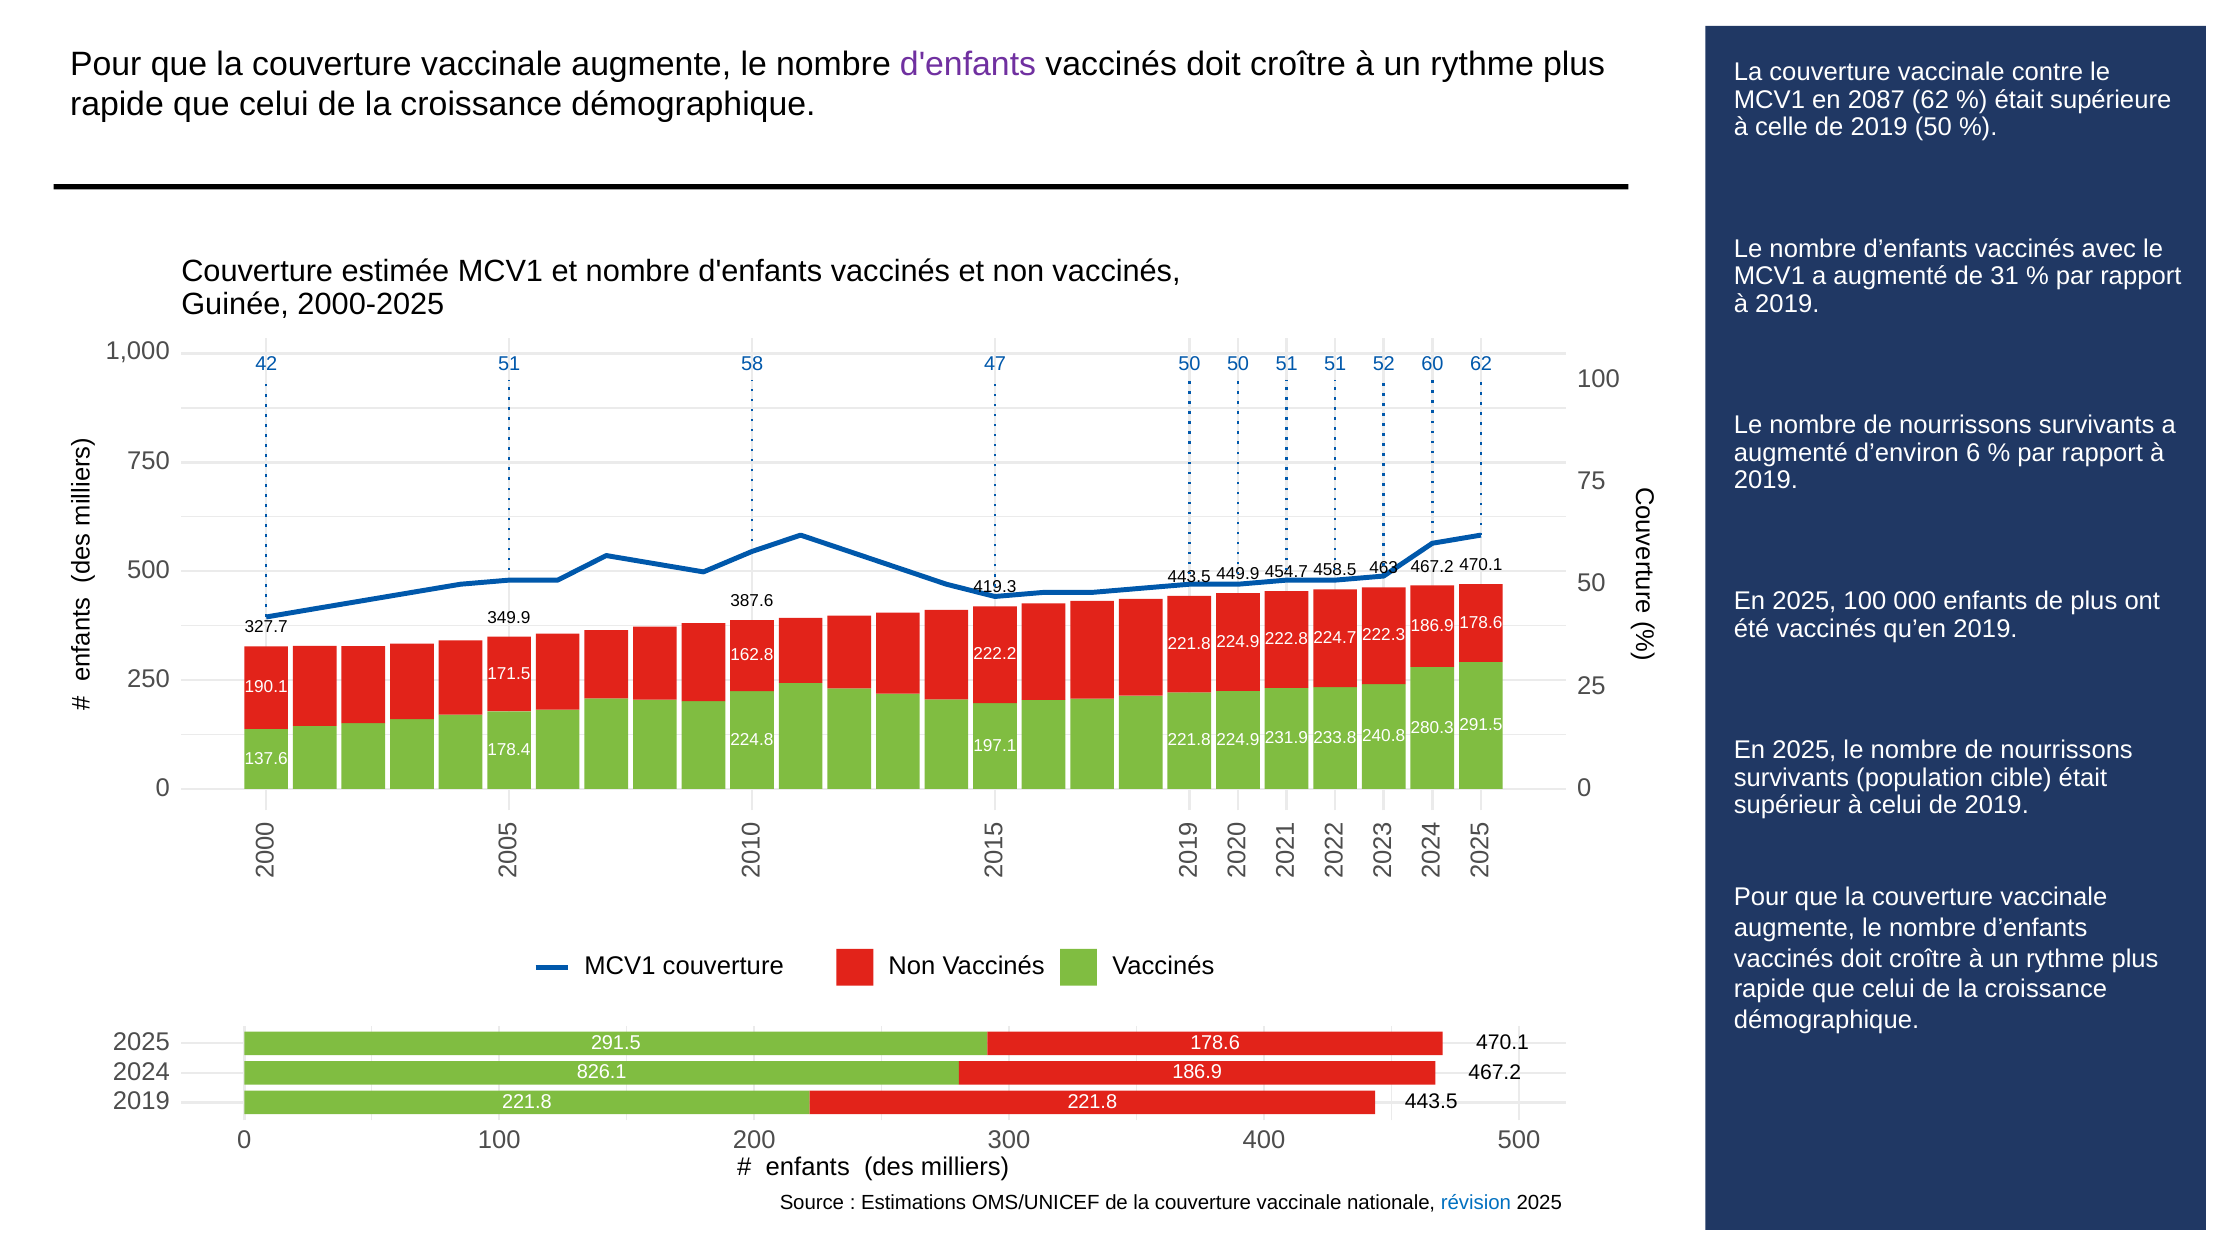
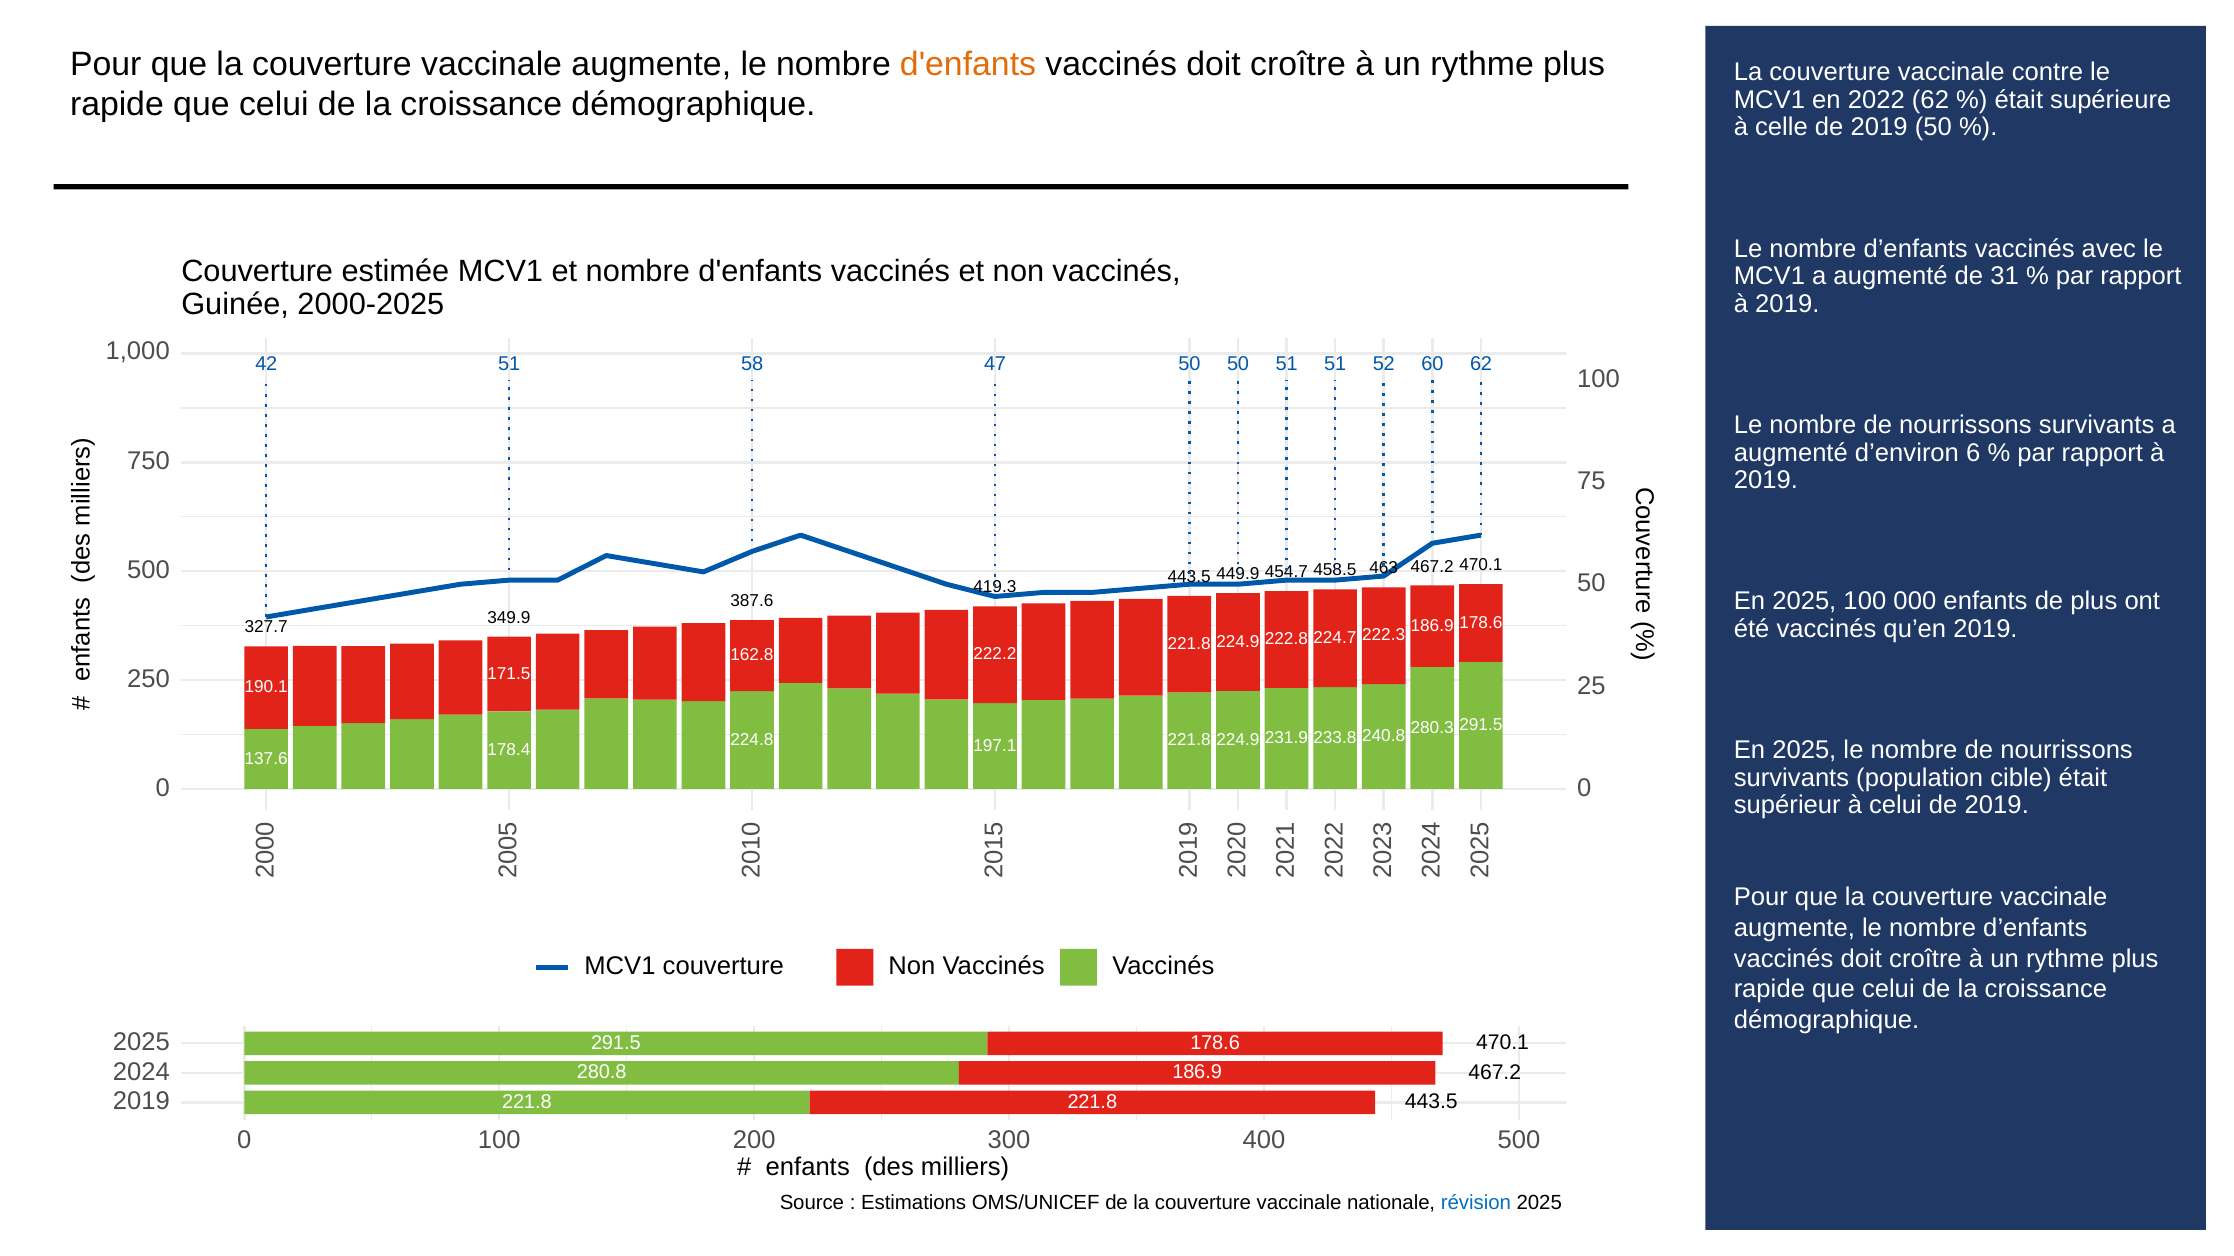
d'enfants at (968, 64) colour: purple -> orange
2087: 2087 -> 2022
826.1: 826.1 -> 280.8
